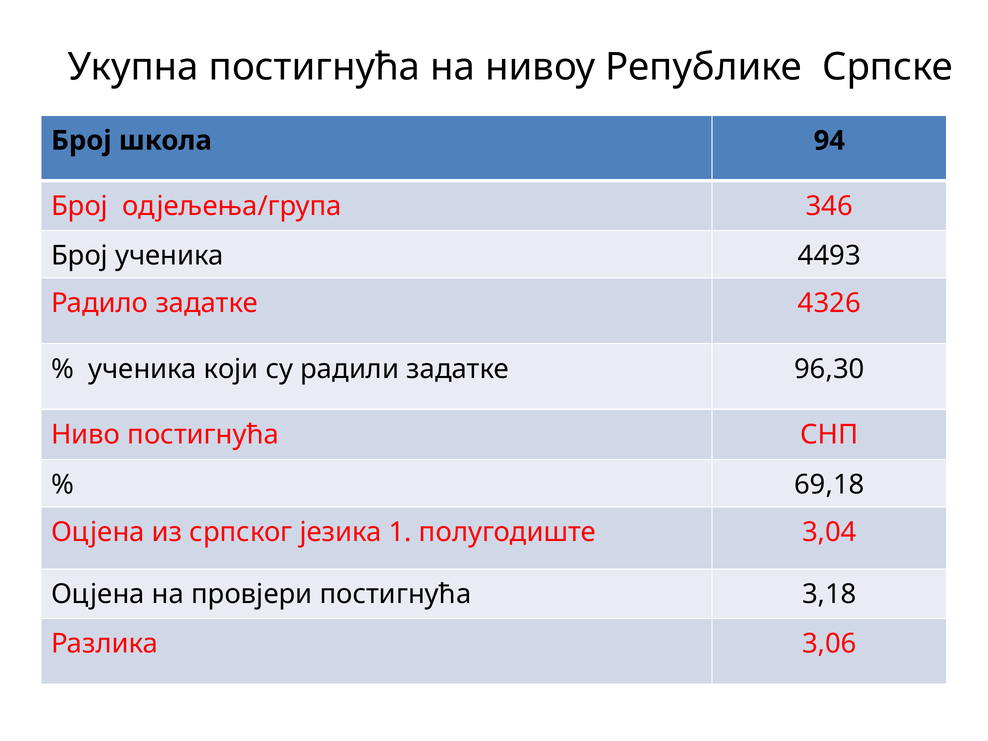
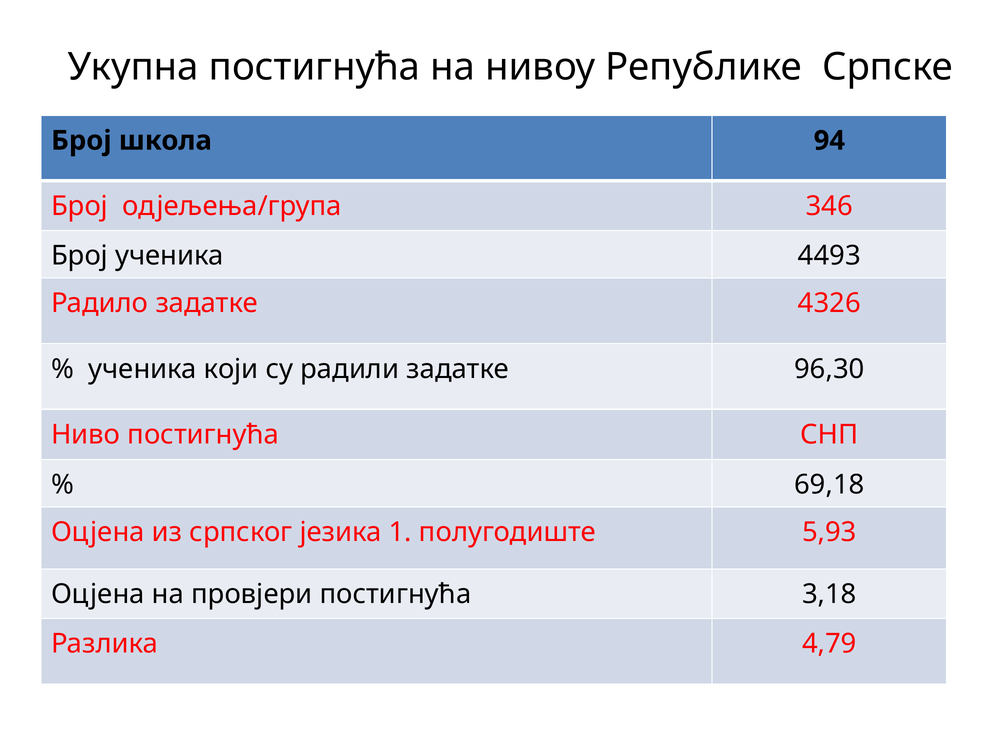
3,04: 3,04 -> 5,93
3,06: 3,06 -> 4,79
